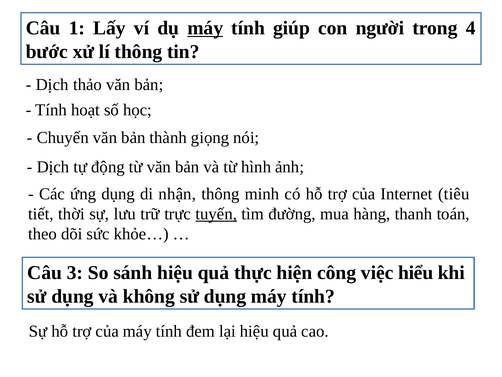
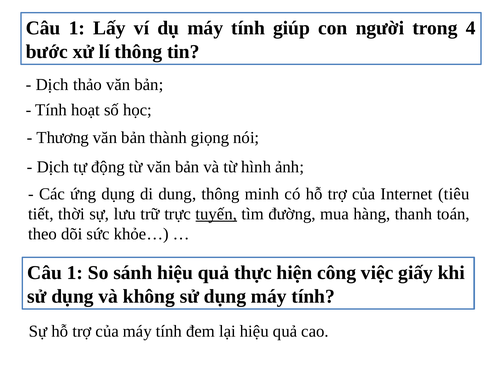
máy at (205, 28) underline: present -> none
Chuyến: Chuyến -> Thương
nhận: nhận -> dung
3 at (75, 272): 3 -> 1
hiểu: hiểu -> giấy
